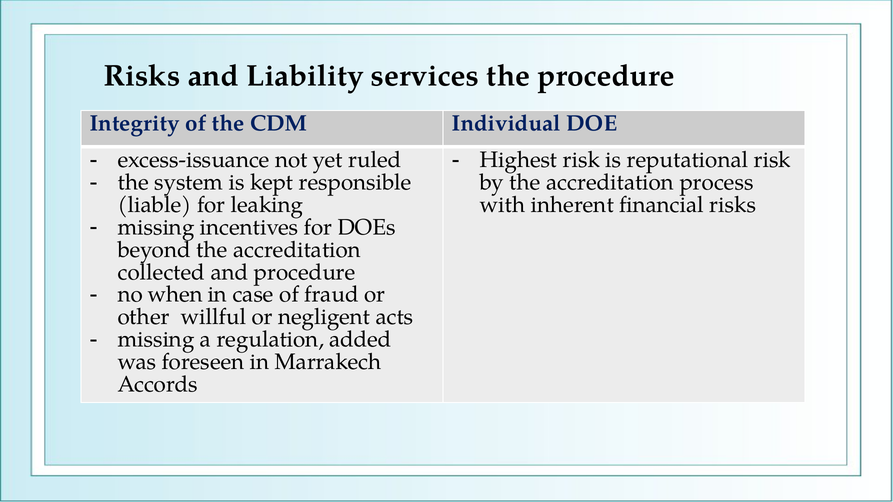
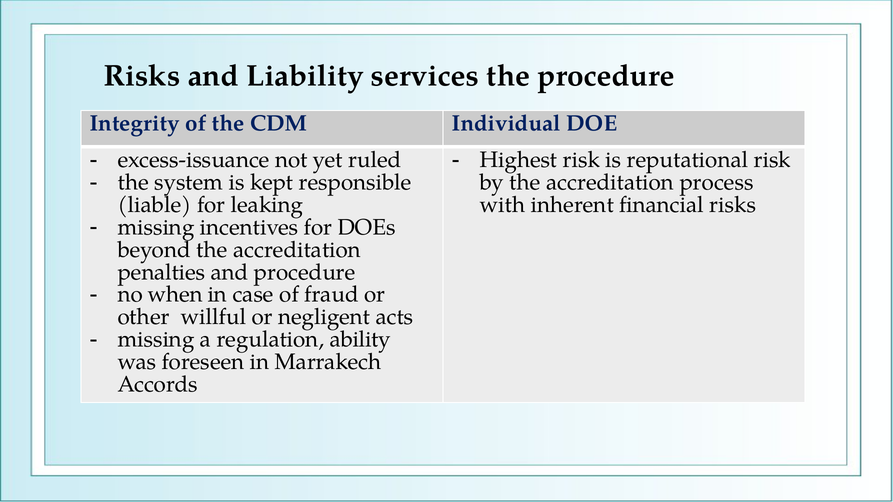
collected: collected -> penalties
added: added -> ability
